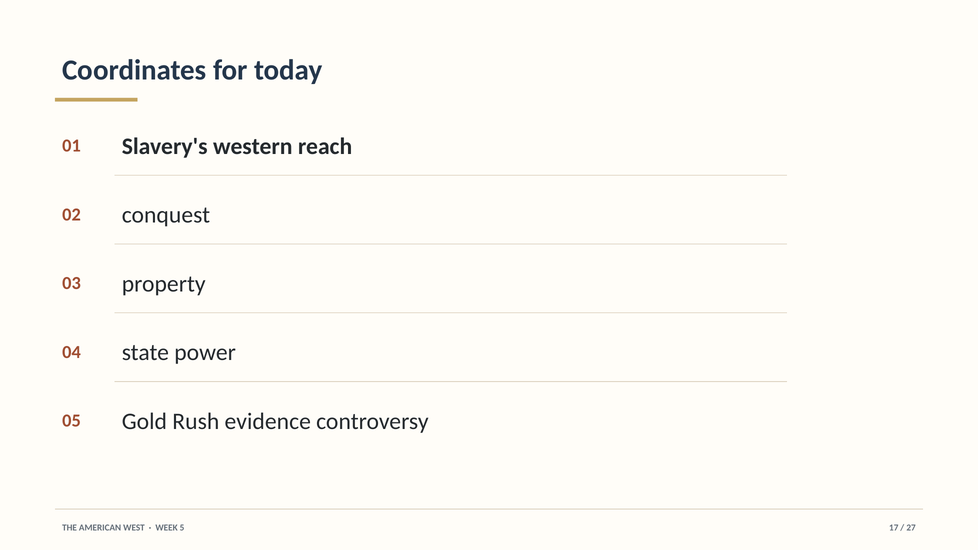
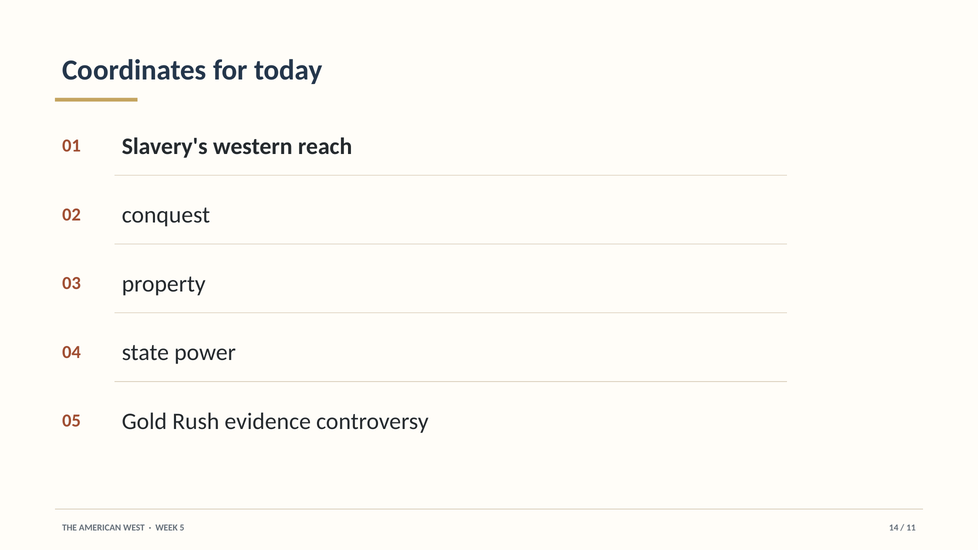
17: 17 -> 14
27: 27 -> 11
